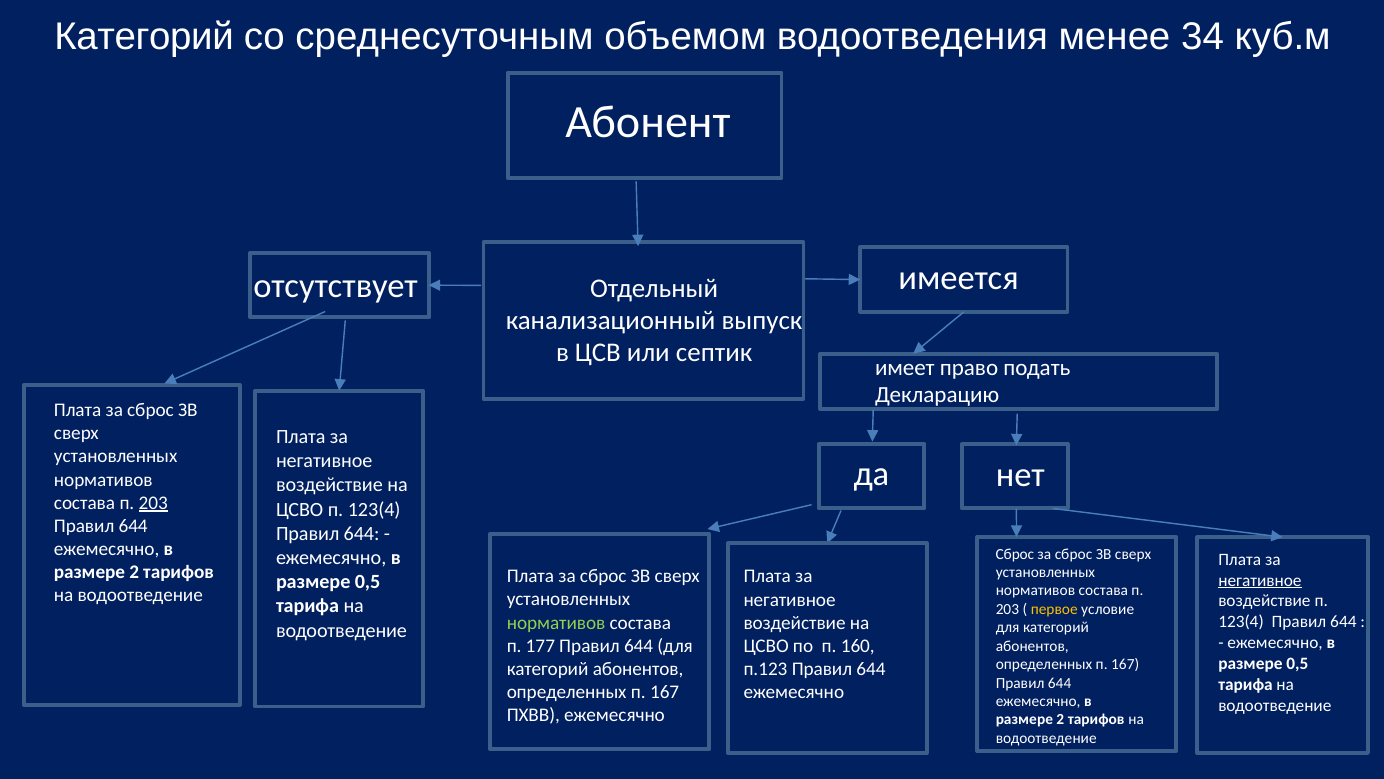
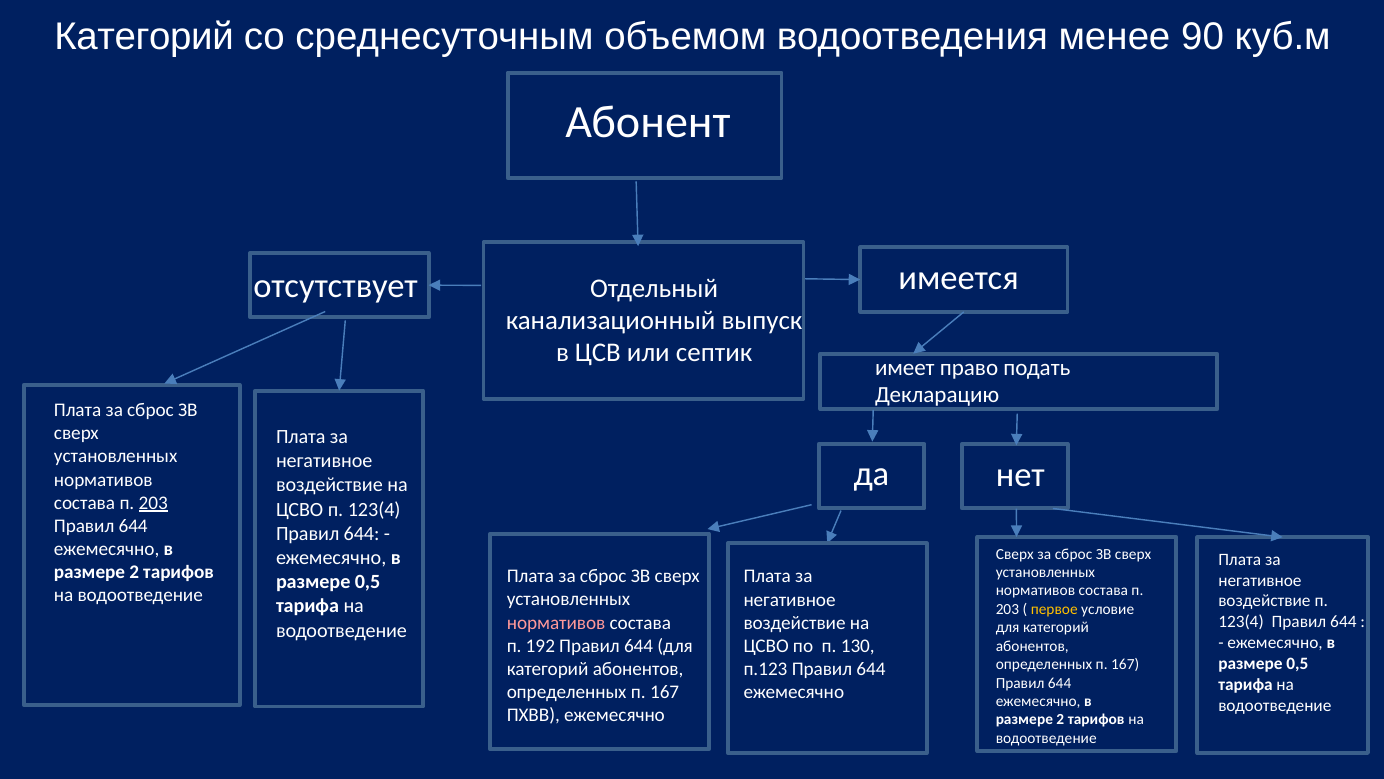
34: 34 -> 90
Сброс at (1015, 554): Сброс -> Сверх
негативное at (1260, 580) underline: present -> none
нормативов at (556, 622) colour: light green -> pink
177: 177 -> 192
160: 160 -> 130
